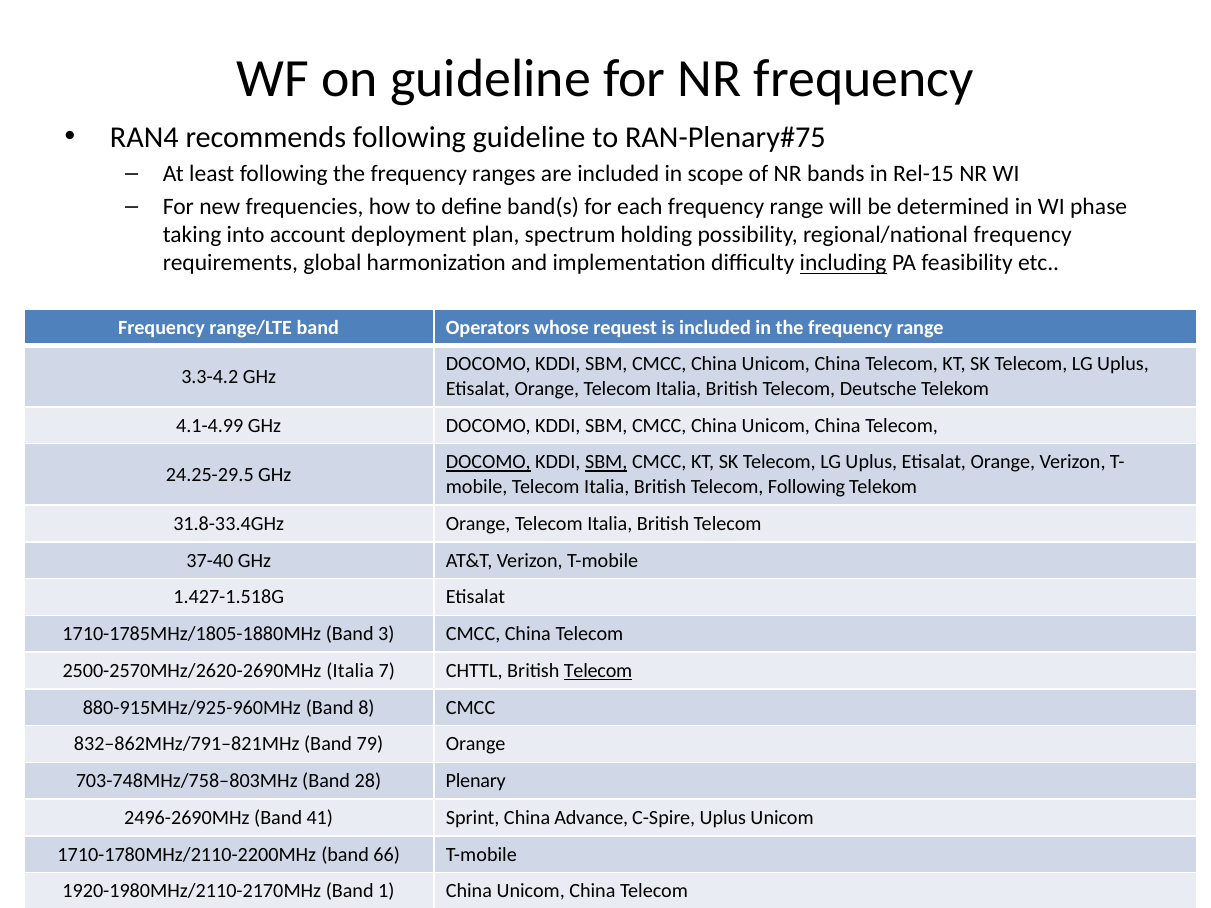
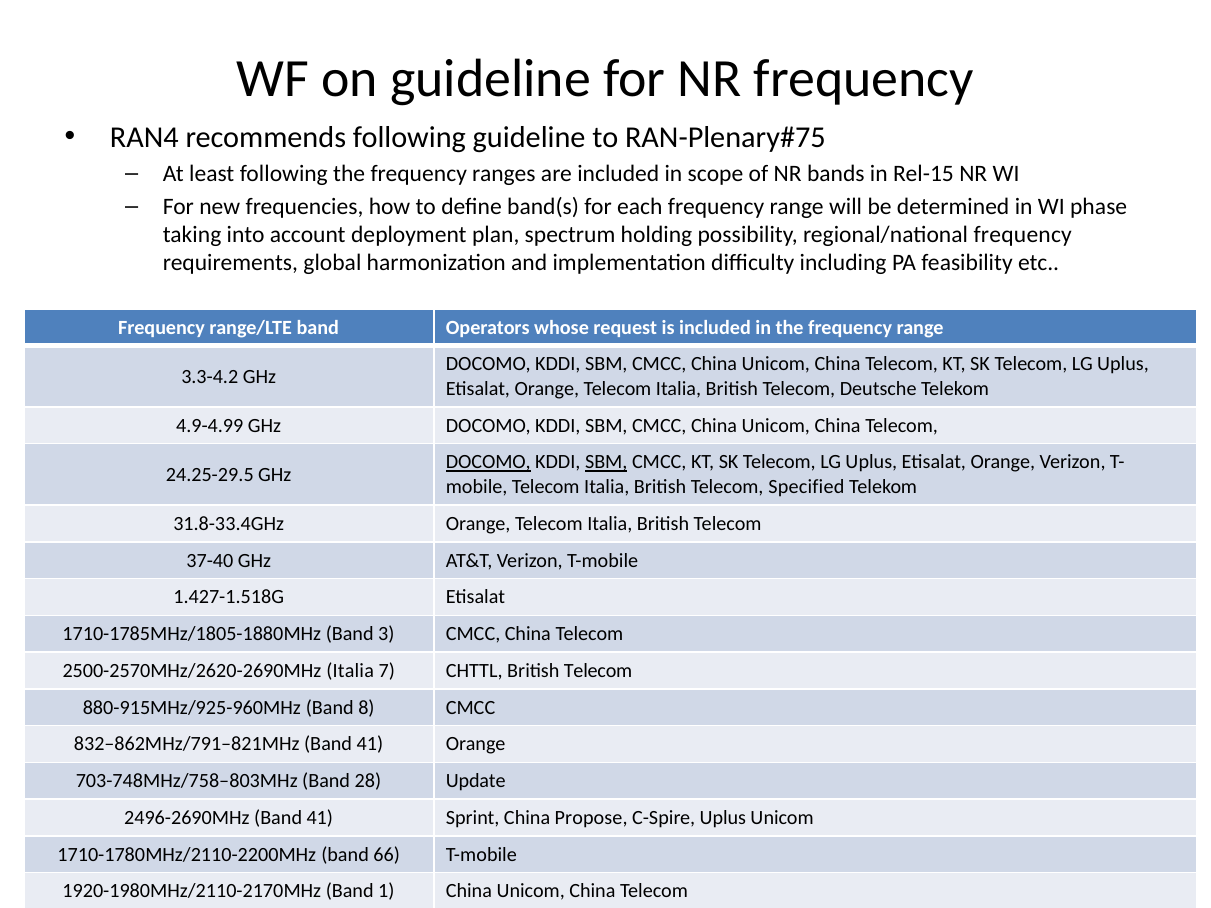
including underline: present -> none
4.1-4.99: 4.1-4.99 -> 4.9-4.99
Telecom Following: Following -> Specified
Telecom at (598, 671) underline: present -> none
832–862MHz/791–821MHz Band 79: 79 -> 41
Plenary: Plenary -> Update
Advance: Advance -> Propose
